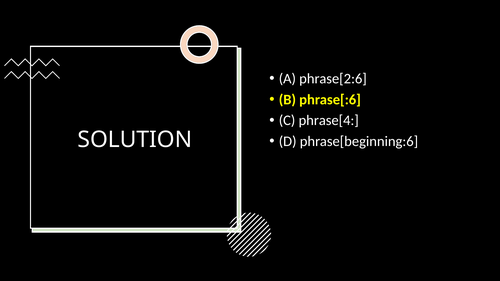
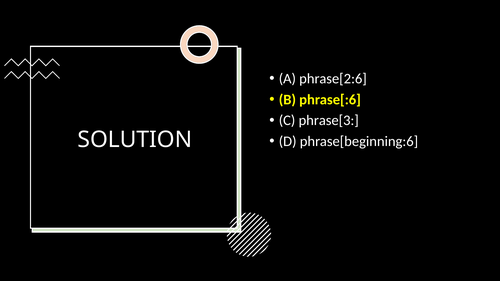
phrase[4: phrase[4 -> phrase[3
